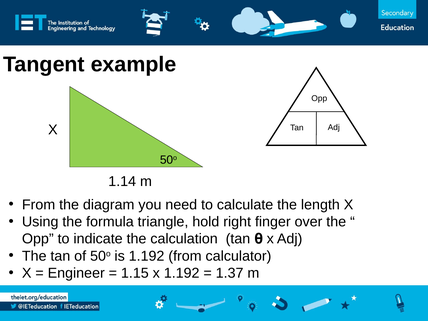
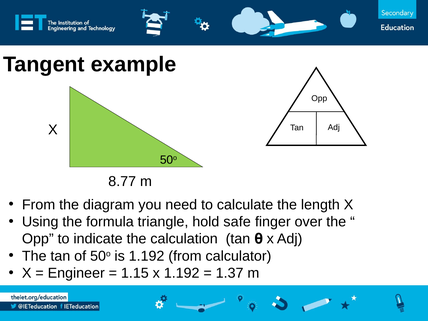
1.14: 1.14 -> 8.77
right: right -> safe
